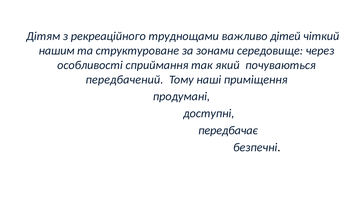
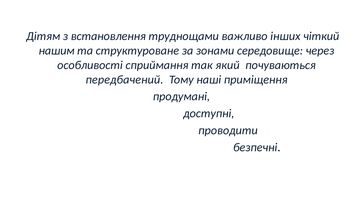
рекреаційного: рекреаційного -> встановлення
дітей: дітей -> інших
передбачає: передбачає -> проводити
